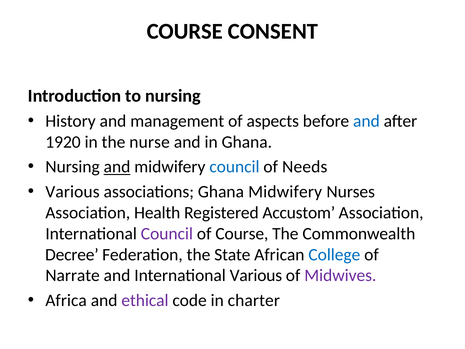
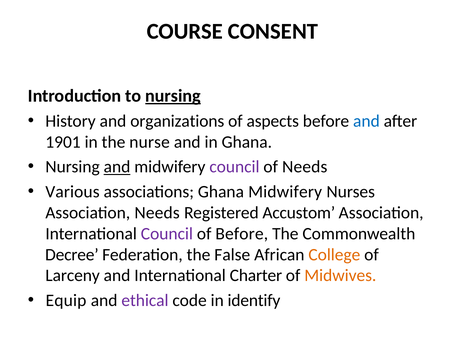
nursing at (173, 96) underline: none -> present
management: management -> organizations
1920: 1920 -> 1901
council at (234, 167) colour: blue -> purple
Association Health: Health -> Needs
of Course: Course -> Before
State: State -> False
College colour: blue -> orange
Narrate: Narrate -> Larceny
International Various: Various -> Charter
Midwives colour: purple -> orange
Africa: Africa -> Equip
charter: charter -> identify
